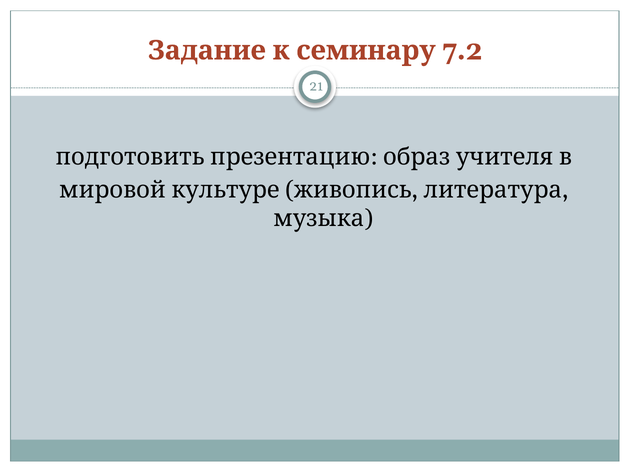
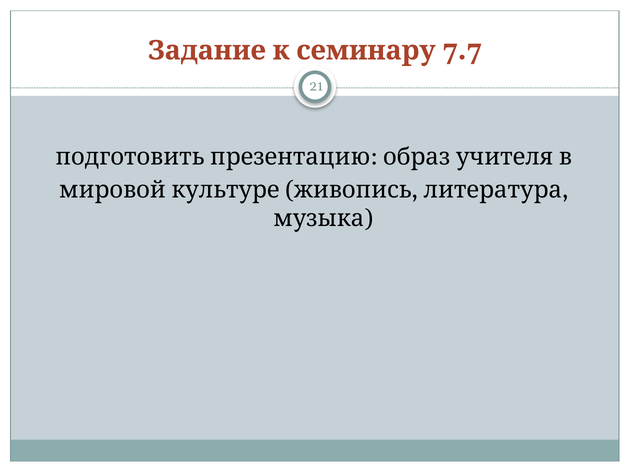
7.2: 7.2 -> 7.7
